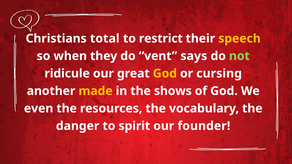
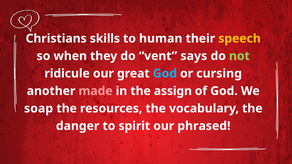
total: total -> skills
restrict: restrict -> human
God at (165, 74) colour: yellow -> light blue
made colour: yellow -> pink
shows: shows -> assign
even: even -> soap
founder: founder -> phrased
